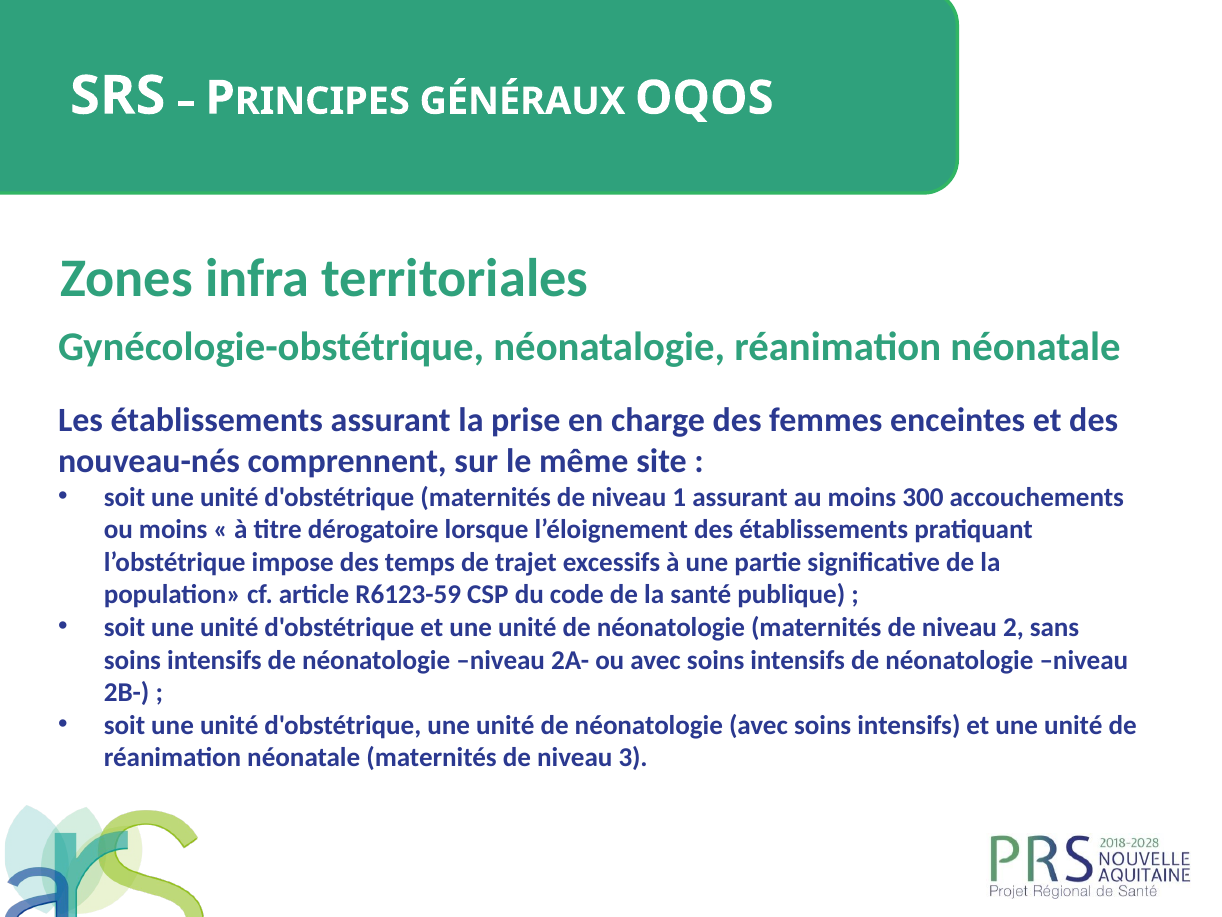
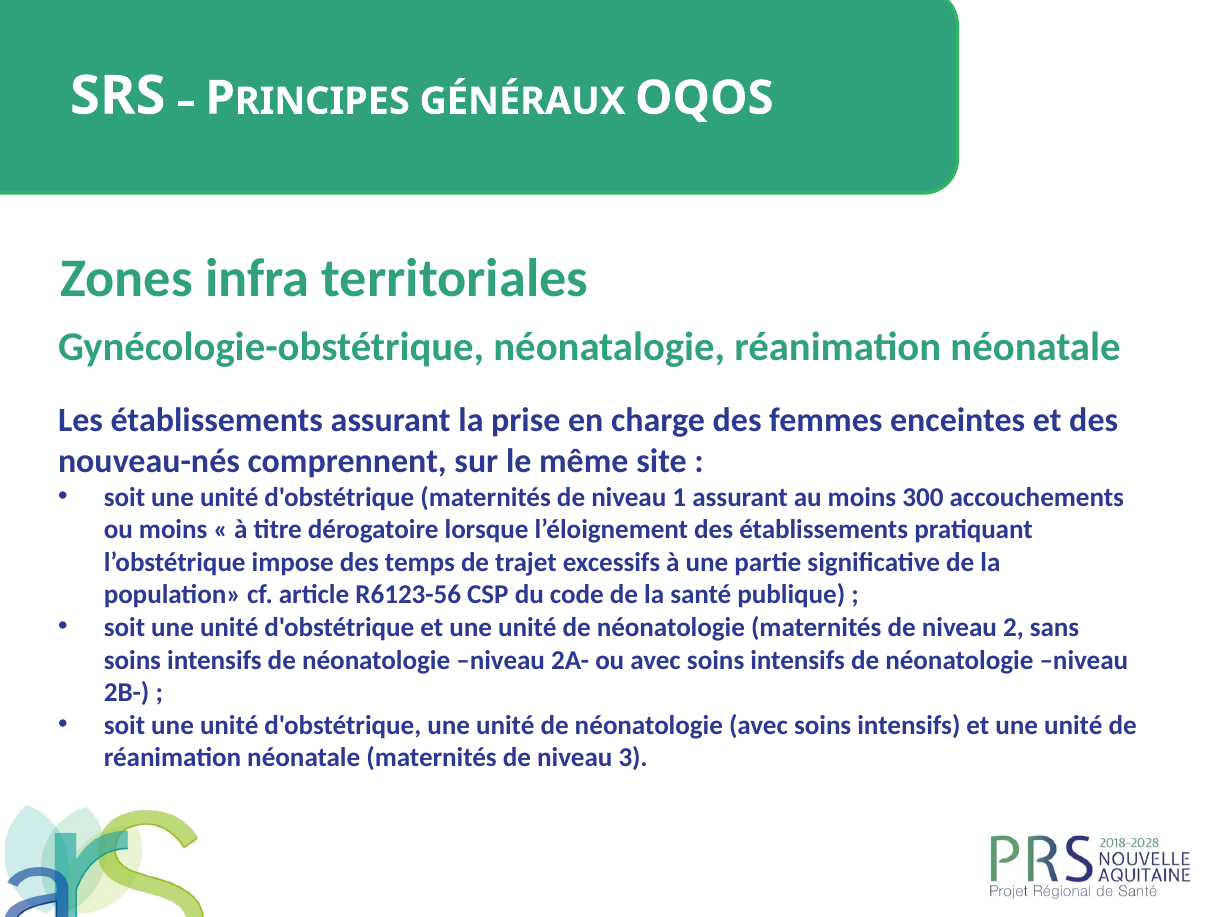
R6123-59: R6123-59 -> R6123-56
